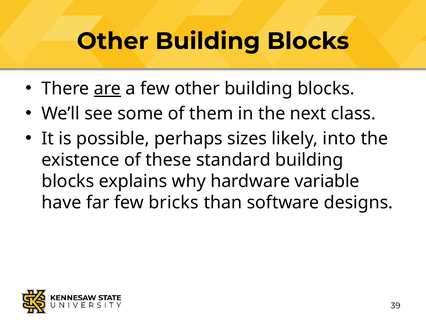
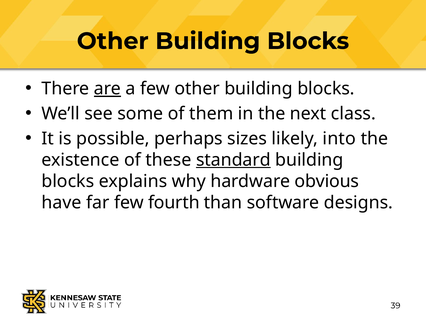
standard underline: none -> present
variable: variable -> obvious
bricks: bricks -> fourth
